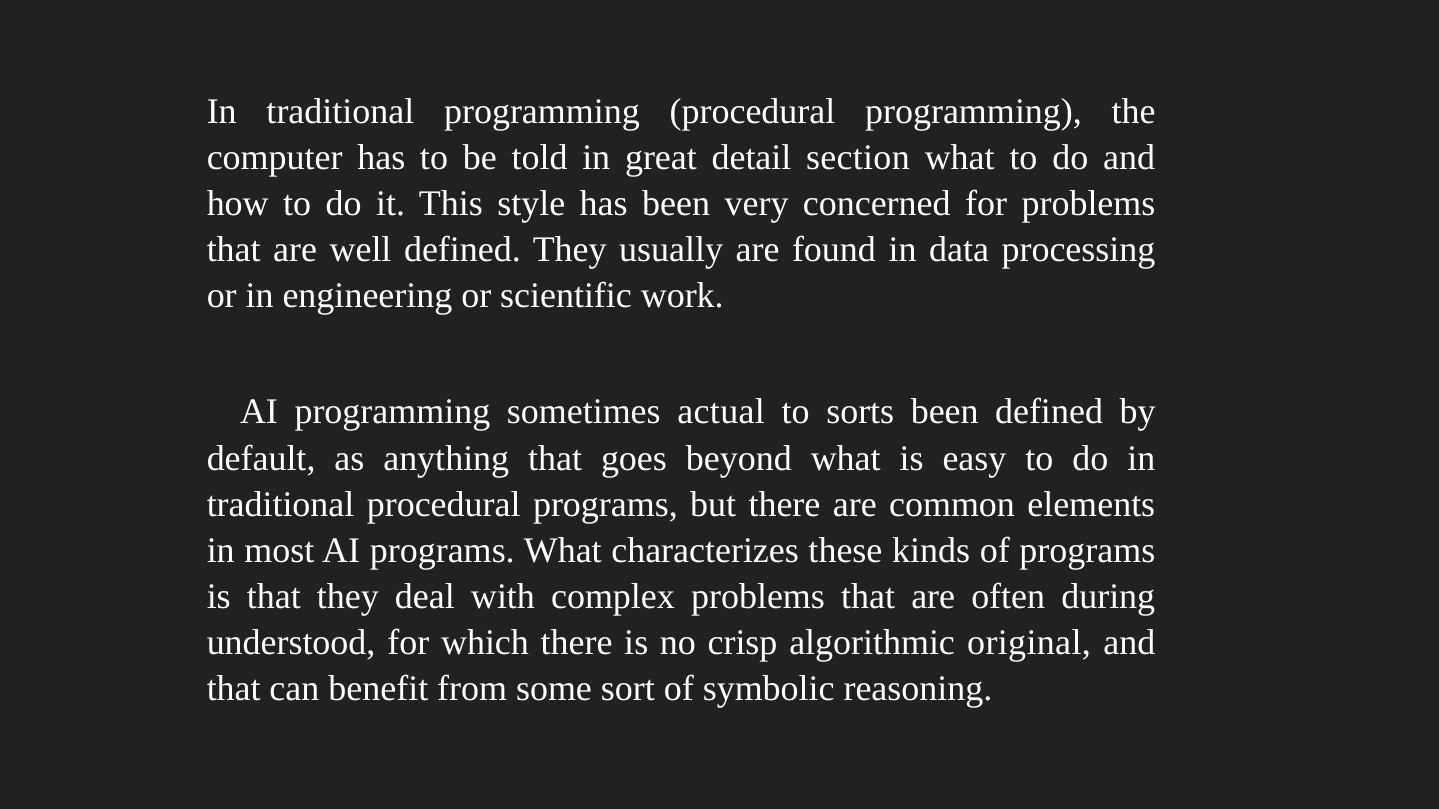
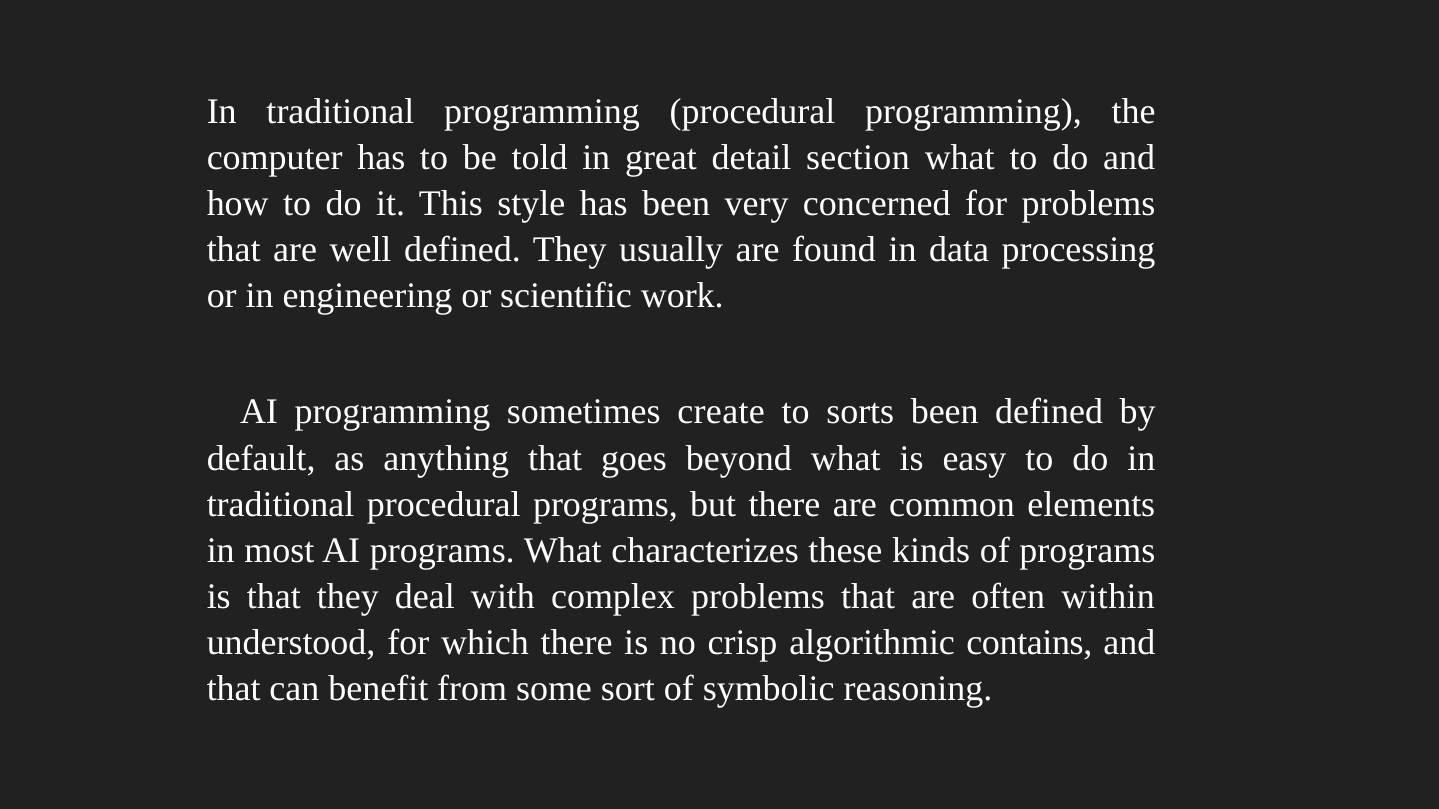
actual: actual -> create
during: during -> within
original: original -> contains
